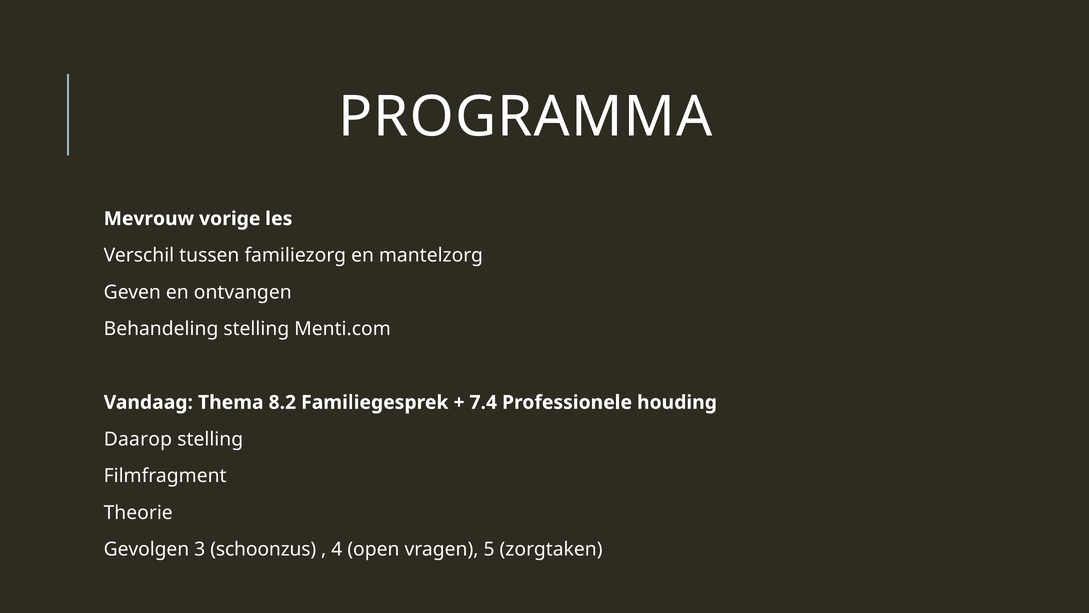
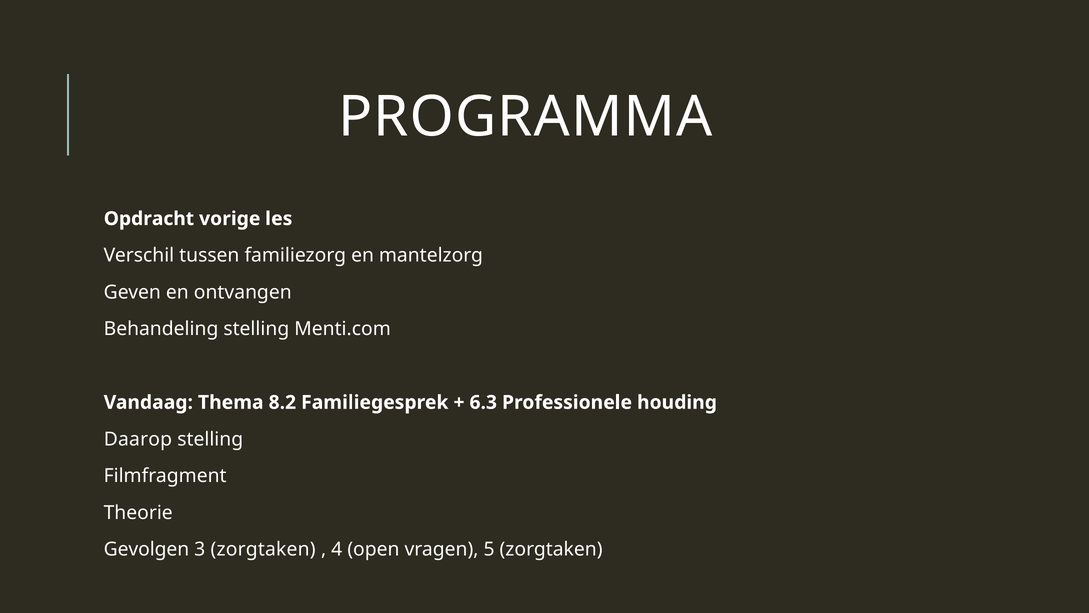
Mevrouw: Mevrouw -> Opdracht
7.4: 7.4 -> 6.3
3 schoonzus: schoonzus -> zorgtaken
